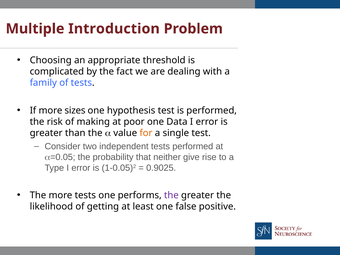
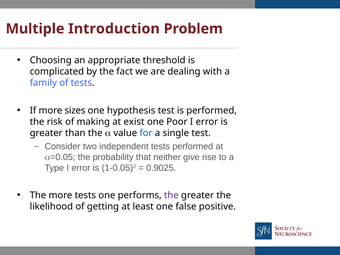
poor: poor -> exist
Data: Data -> Poor
for colour: orange -> blue
